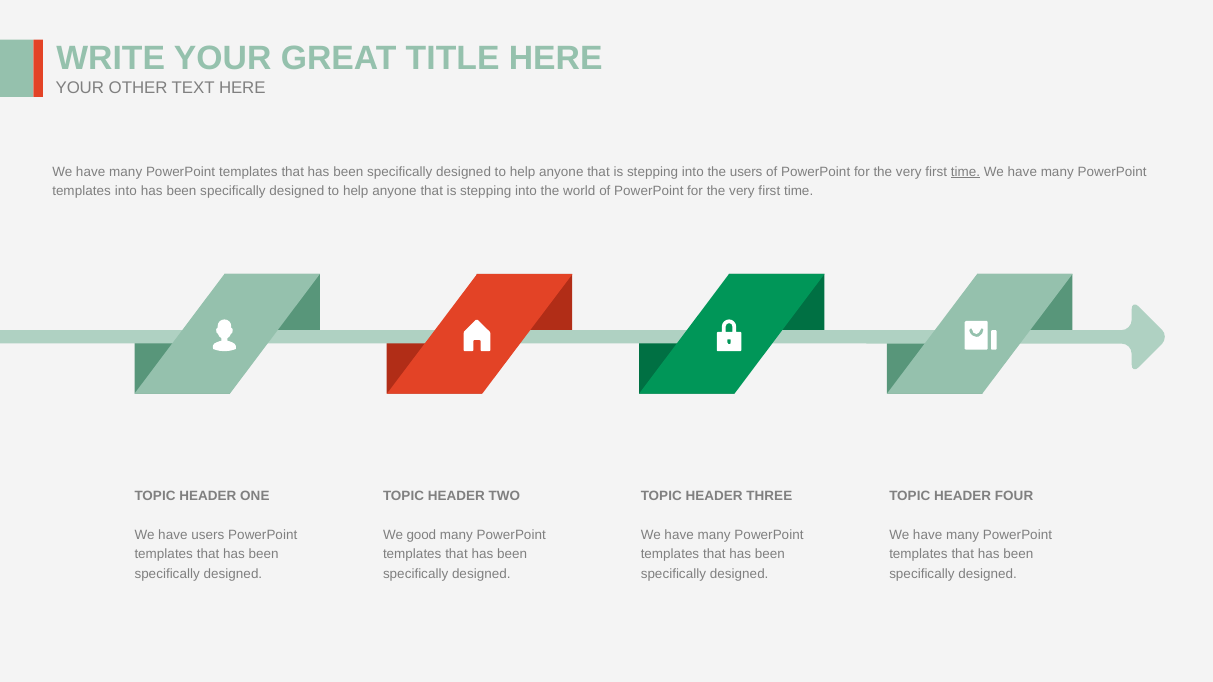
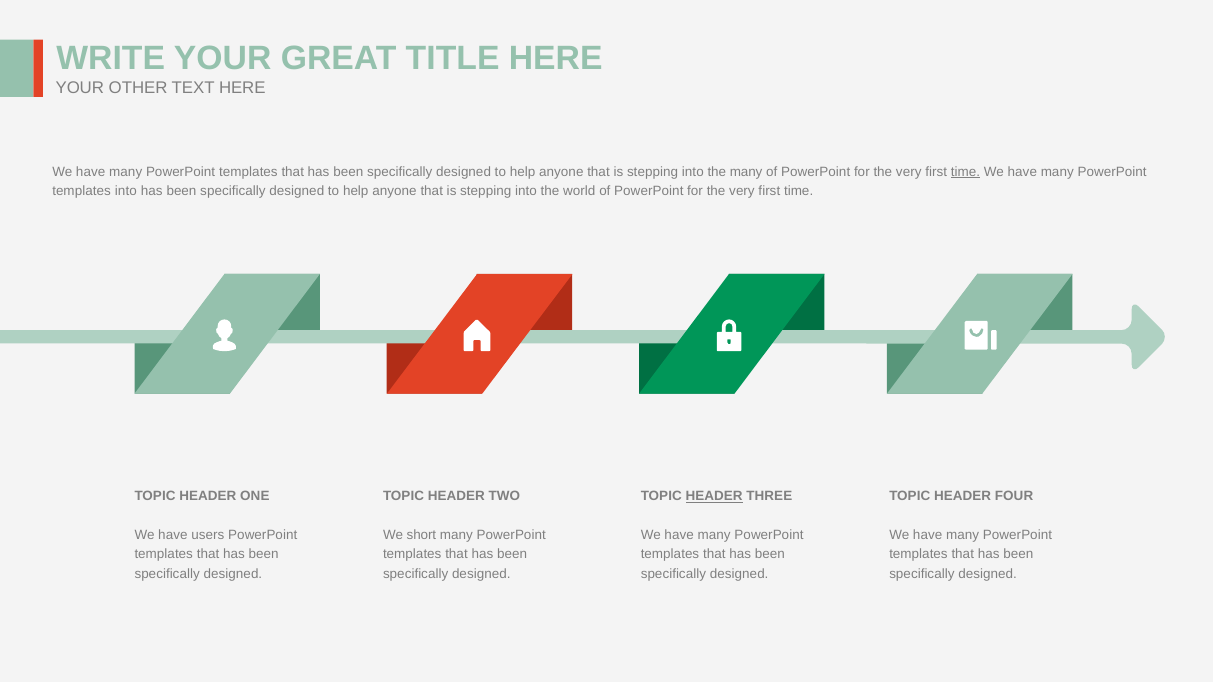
the users: users -> many
HEADER at (714, 497) underline: none -> present
good: good -> short
